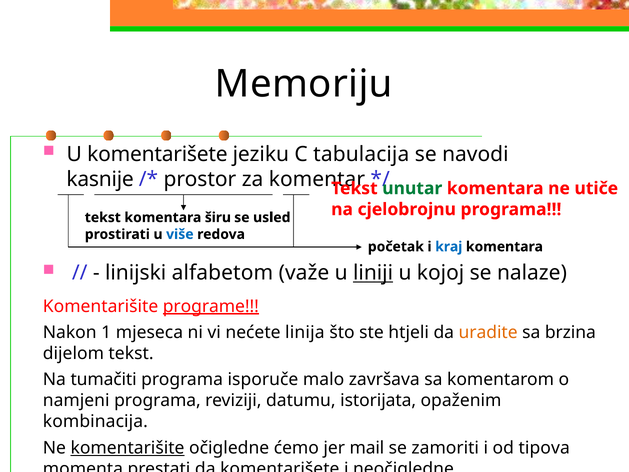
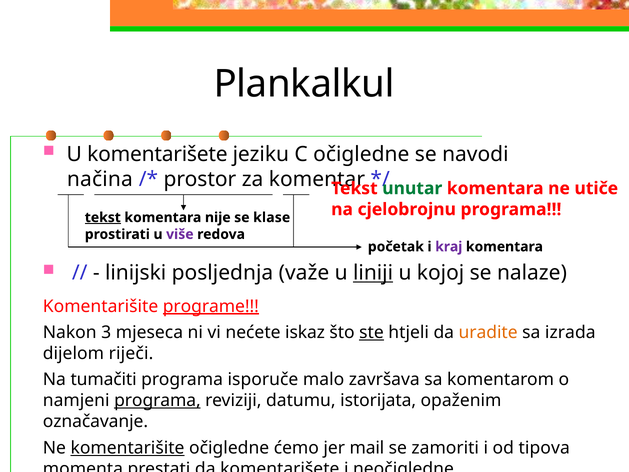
Memoriju: Memoriju -> Plankalkul
C tabulacija: tabulacija -> očigledne
kasnije: kasnije -> načina
tekst at (103, 217) underline: none -> present
širu: širu -> nije
usled: usled -> klase
više colour: blue -> purple
kraj colour: blue -> purple
alfabetom: alfabetom -> posljednja
1: 1 -> 3
linija: linija -> iskaz
ste underline: none -> present
brzina: brzina -> izrada
dijelom tekst: tekst -> riječi
programa at (157, 400) underline: none -> present
kombinacija: kombinacija -> označavanje
